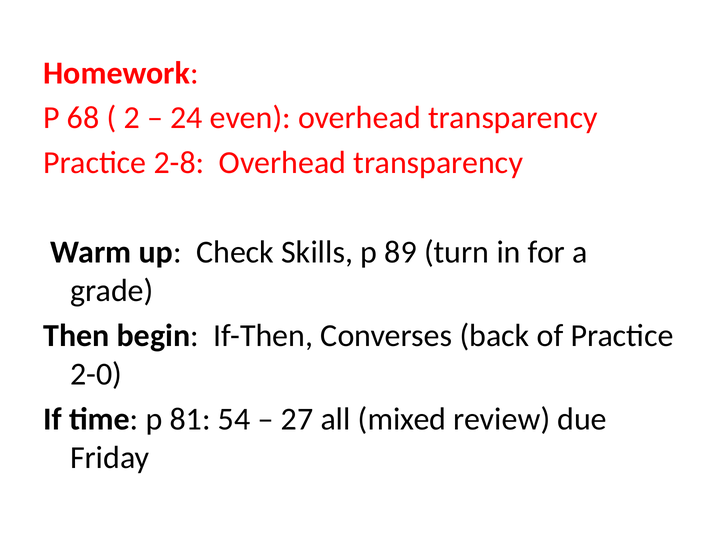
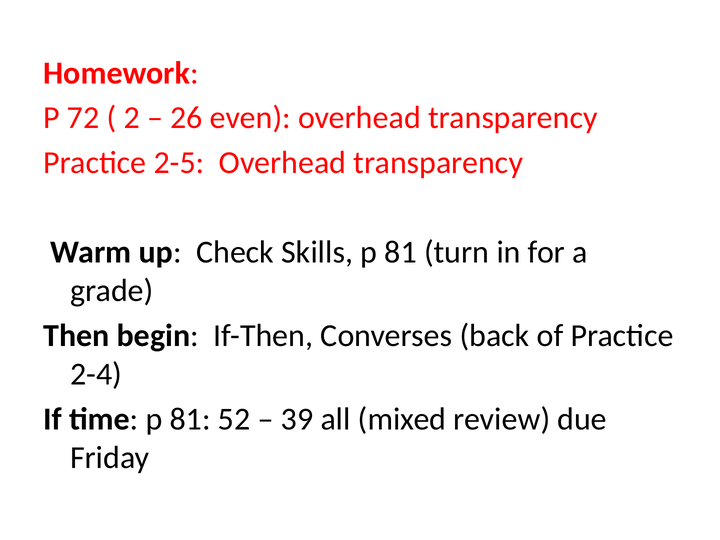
68: 68 -> 72
24: 24 -> 26
2-8: 2-8 -> 2-5
Skills p 89: 89 -> 81
2-0: 2-0 -> 2-4
54: 54 -> 52
27: 27 -> 39
